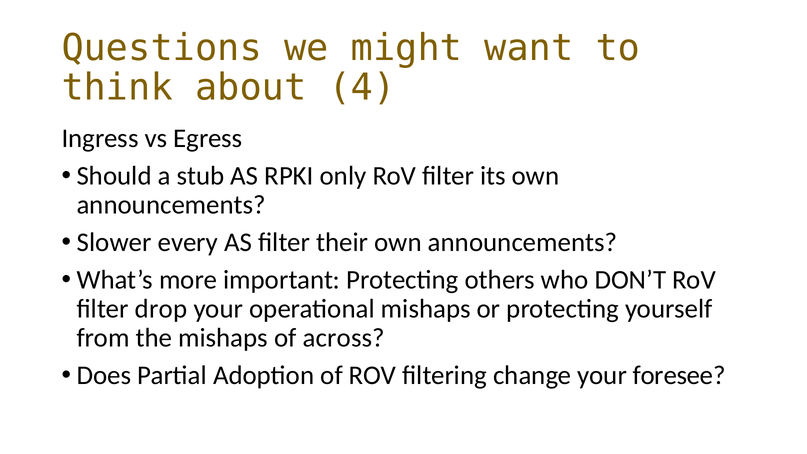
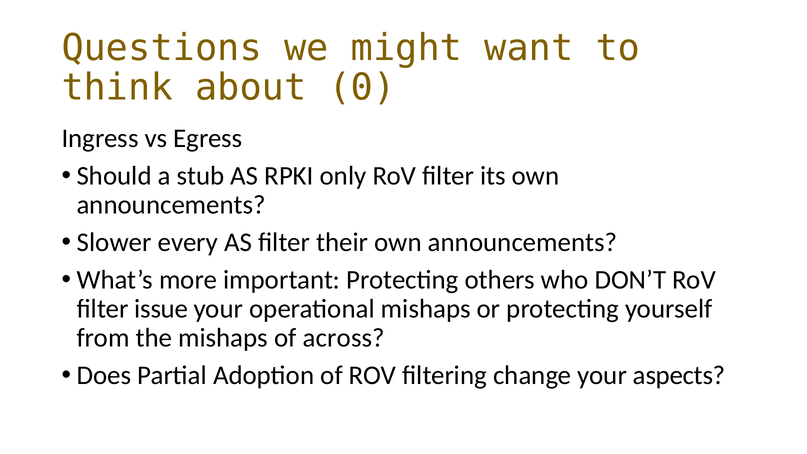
4: 4 -> 0
drop: drop -> issue
foresee: foresee -> aspects
